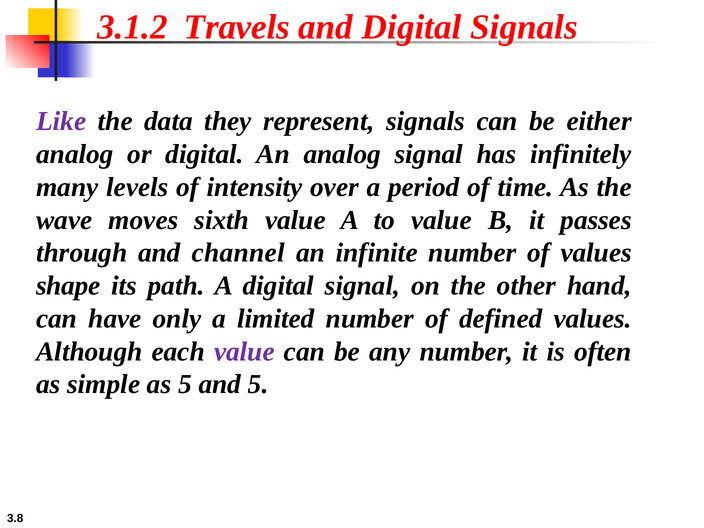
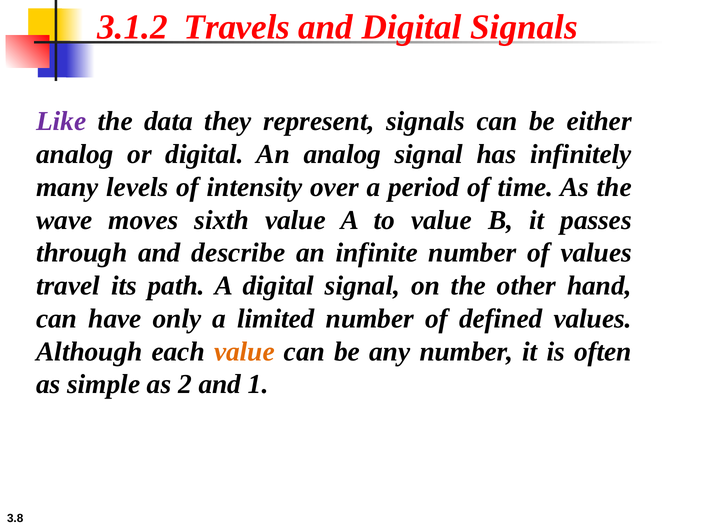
channel: channel -> describe
shape: shape -> travel
value at (244, 352) colour: purple -> orange
as 5: 5 -> 2
and 5: 5 -> 1
